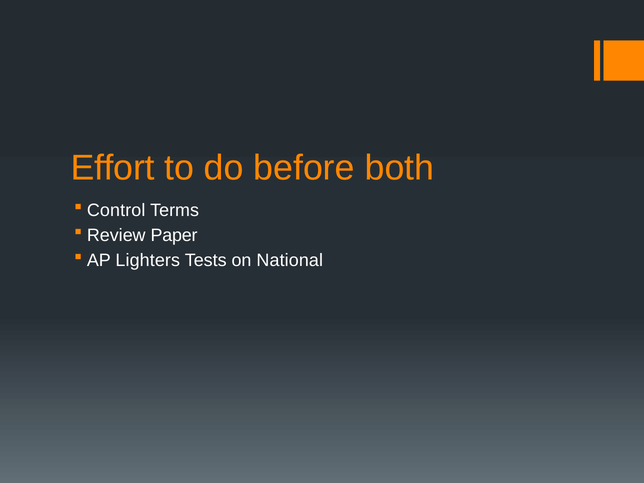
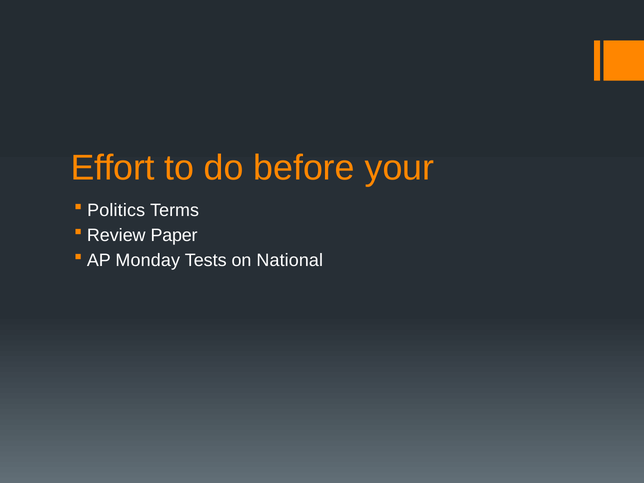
both: both -> your
Control: Control -> Politics
Lighters: Lighters -> Monday
